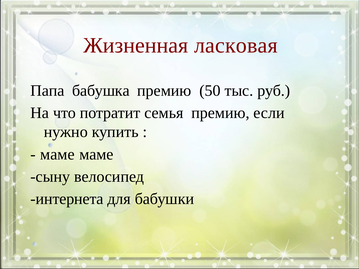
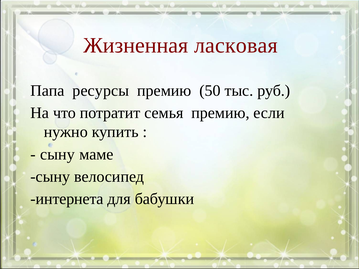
бабушка: бабушка -> ресурсы
маме at (57, 154): маме -> сыну
